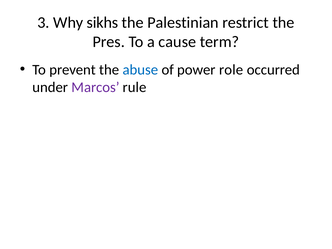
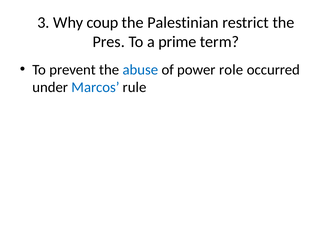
sikhs: sikhs -> coup
cause: cause -> prime
Marcos colour: purple -> blue
